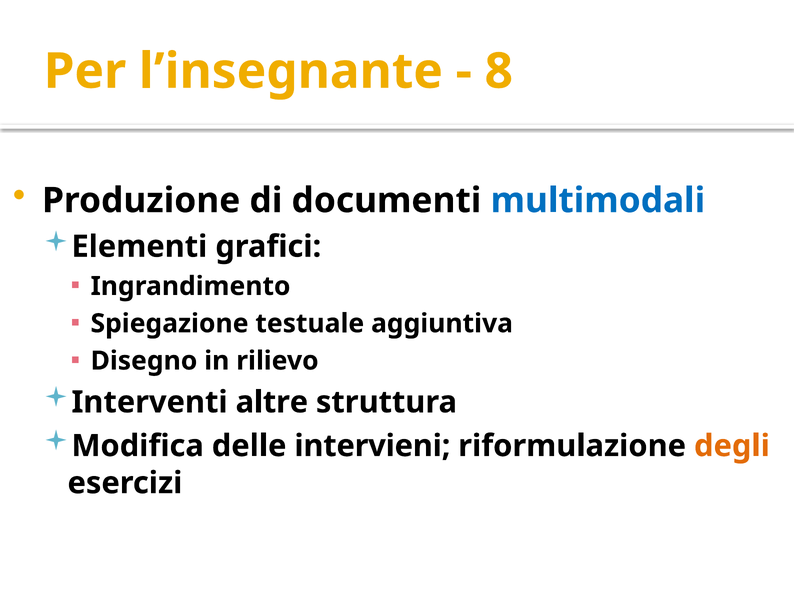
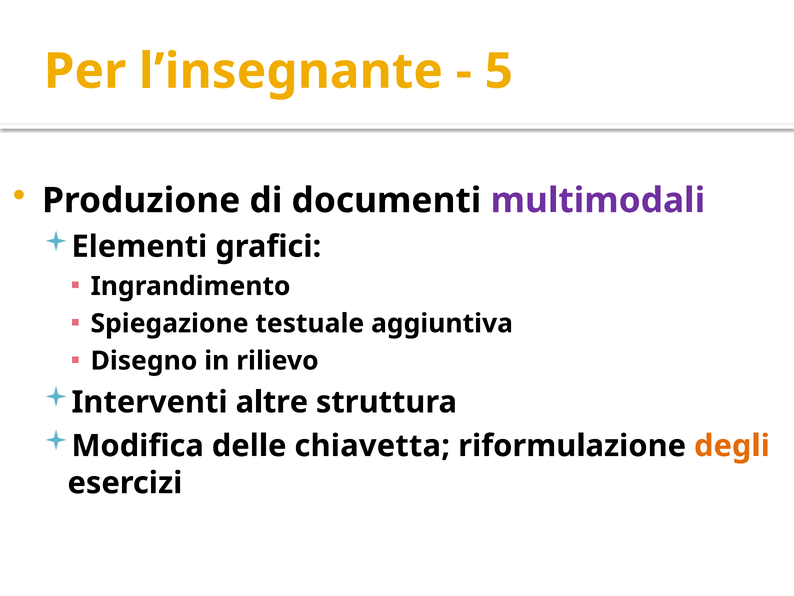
8: 8 -> 5
multimodali colour: blue -> purple
intervieni: intervieni -> chiavetta
